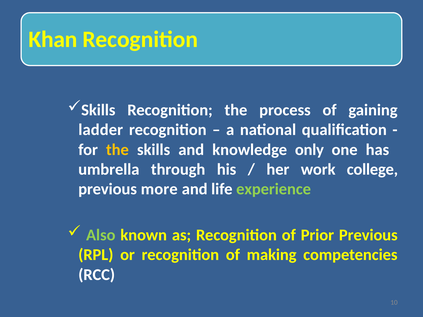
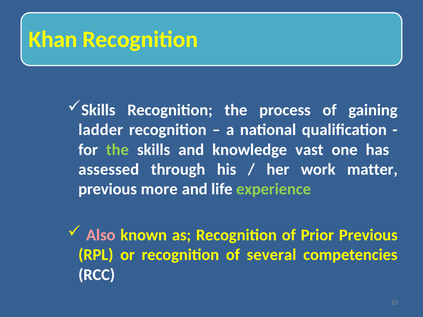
the at (117, 150) colour: yellow -> light green
only: only -> vast
umbrella: umbrella -> assessed
college: college -> matter
Also colour: light green -> pink
making: making -> several
